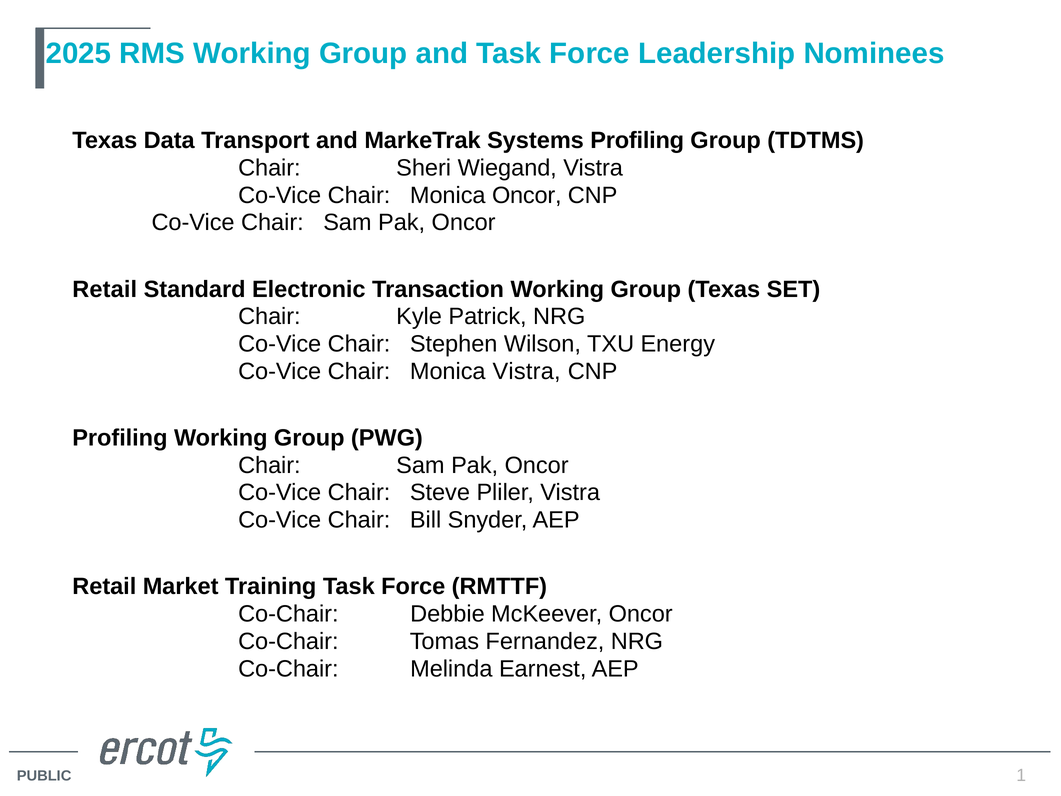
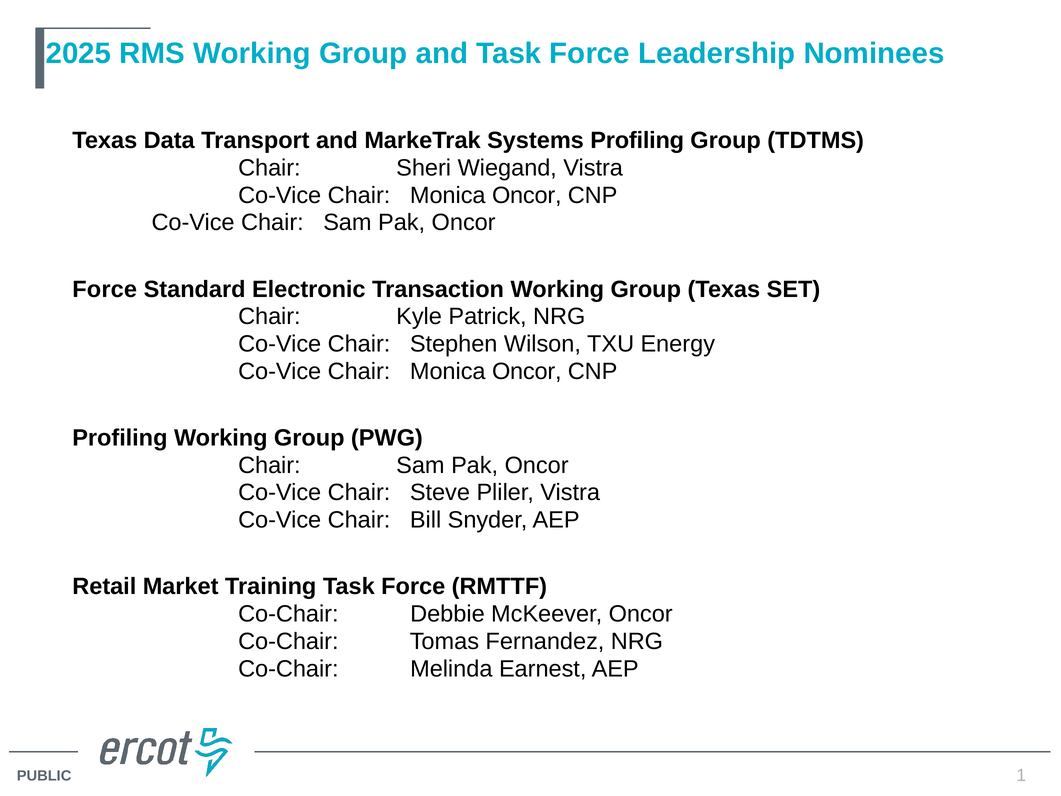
Retail at (105, 289): Retail -> Force
Vistra at (527, 371): Vistra -> Oncor
